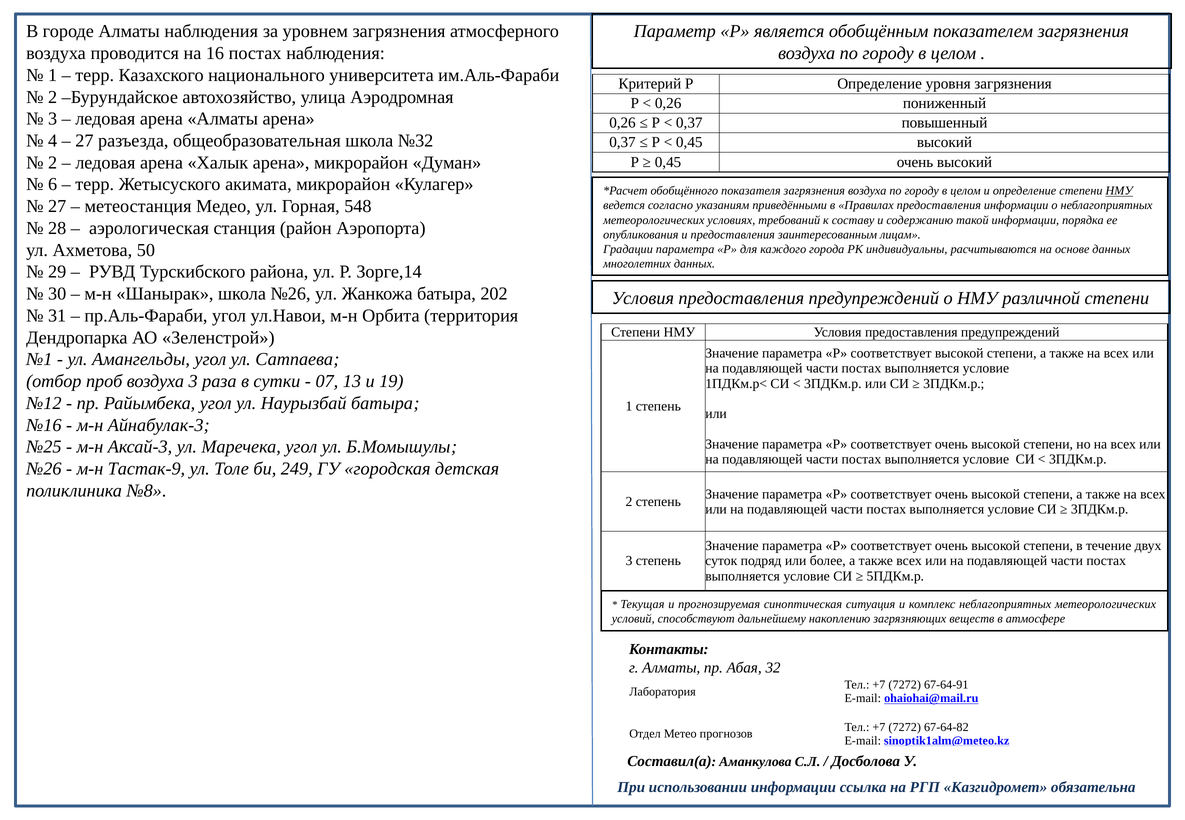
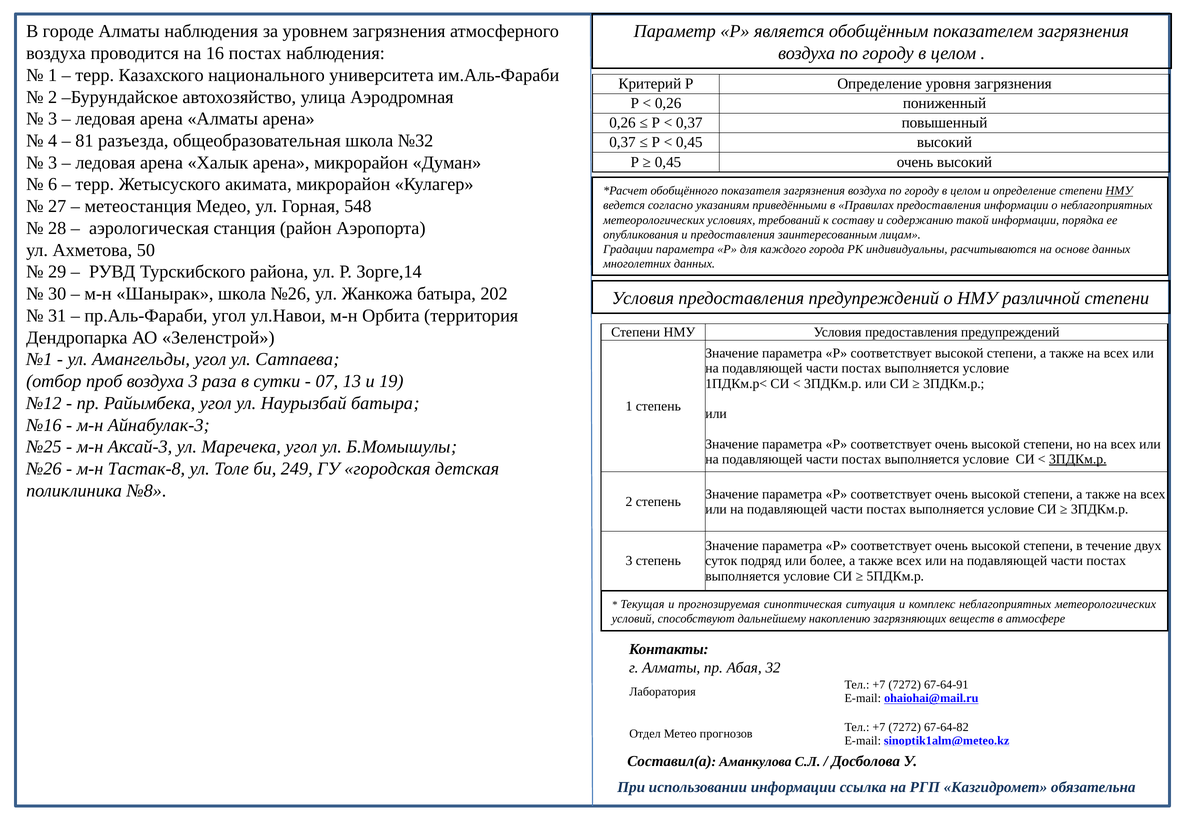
27 at (84, 141): 27 -> 81
2 at (53, 163): 2 -> 3
3ПДКм.р at (1078, 459) underline: none -> present
Тастак-9: Тастак-9 -> Тастак-8
